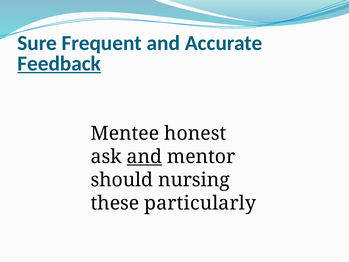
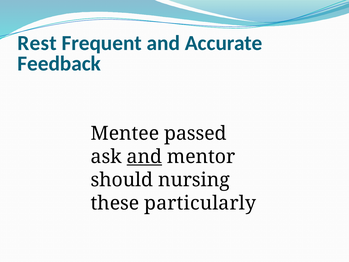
Sure: Sure -> Rest
Feedback underline: present -> none
honest: honest -> passed
